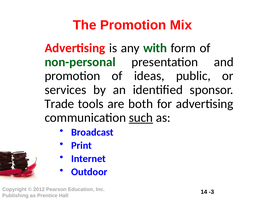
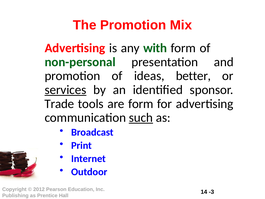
public: public -> better
services underline: none -> present
are both: both -> form
